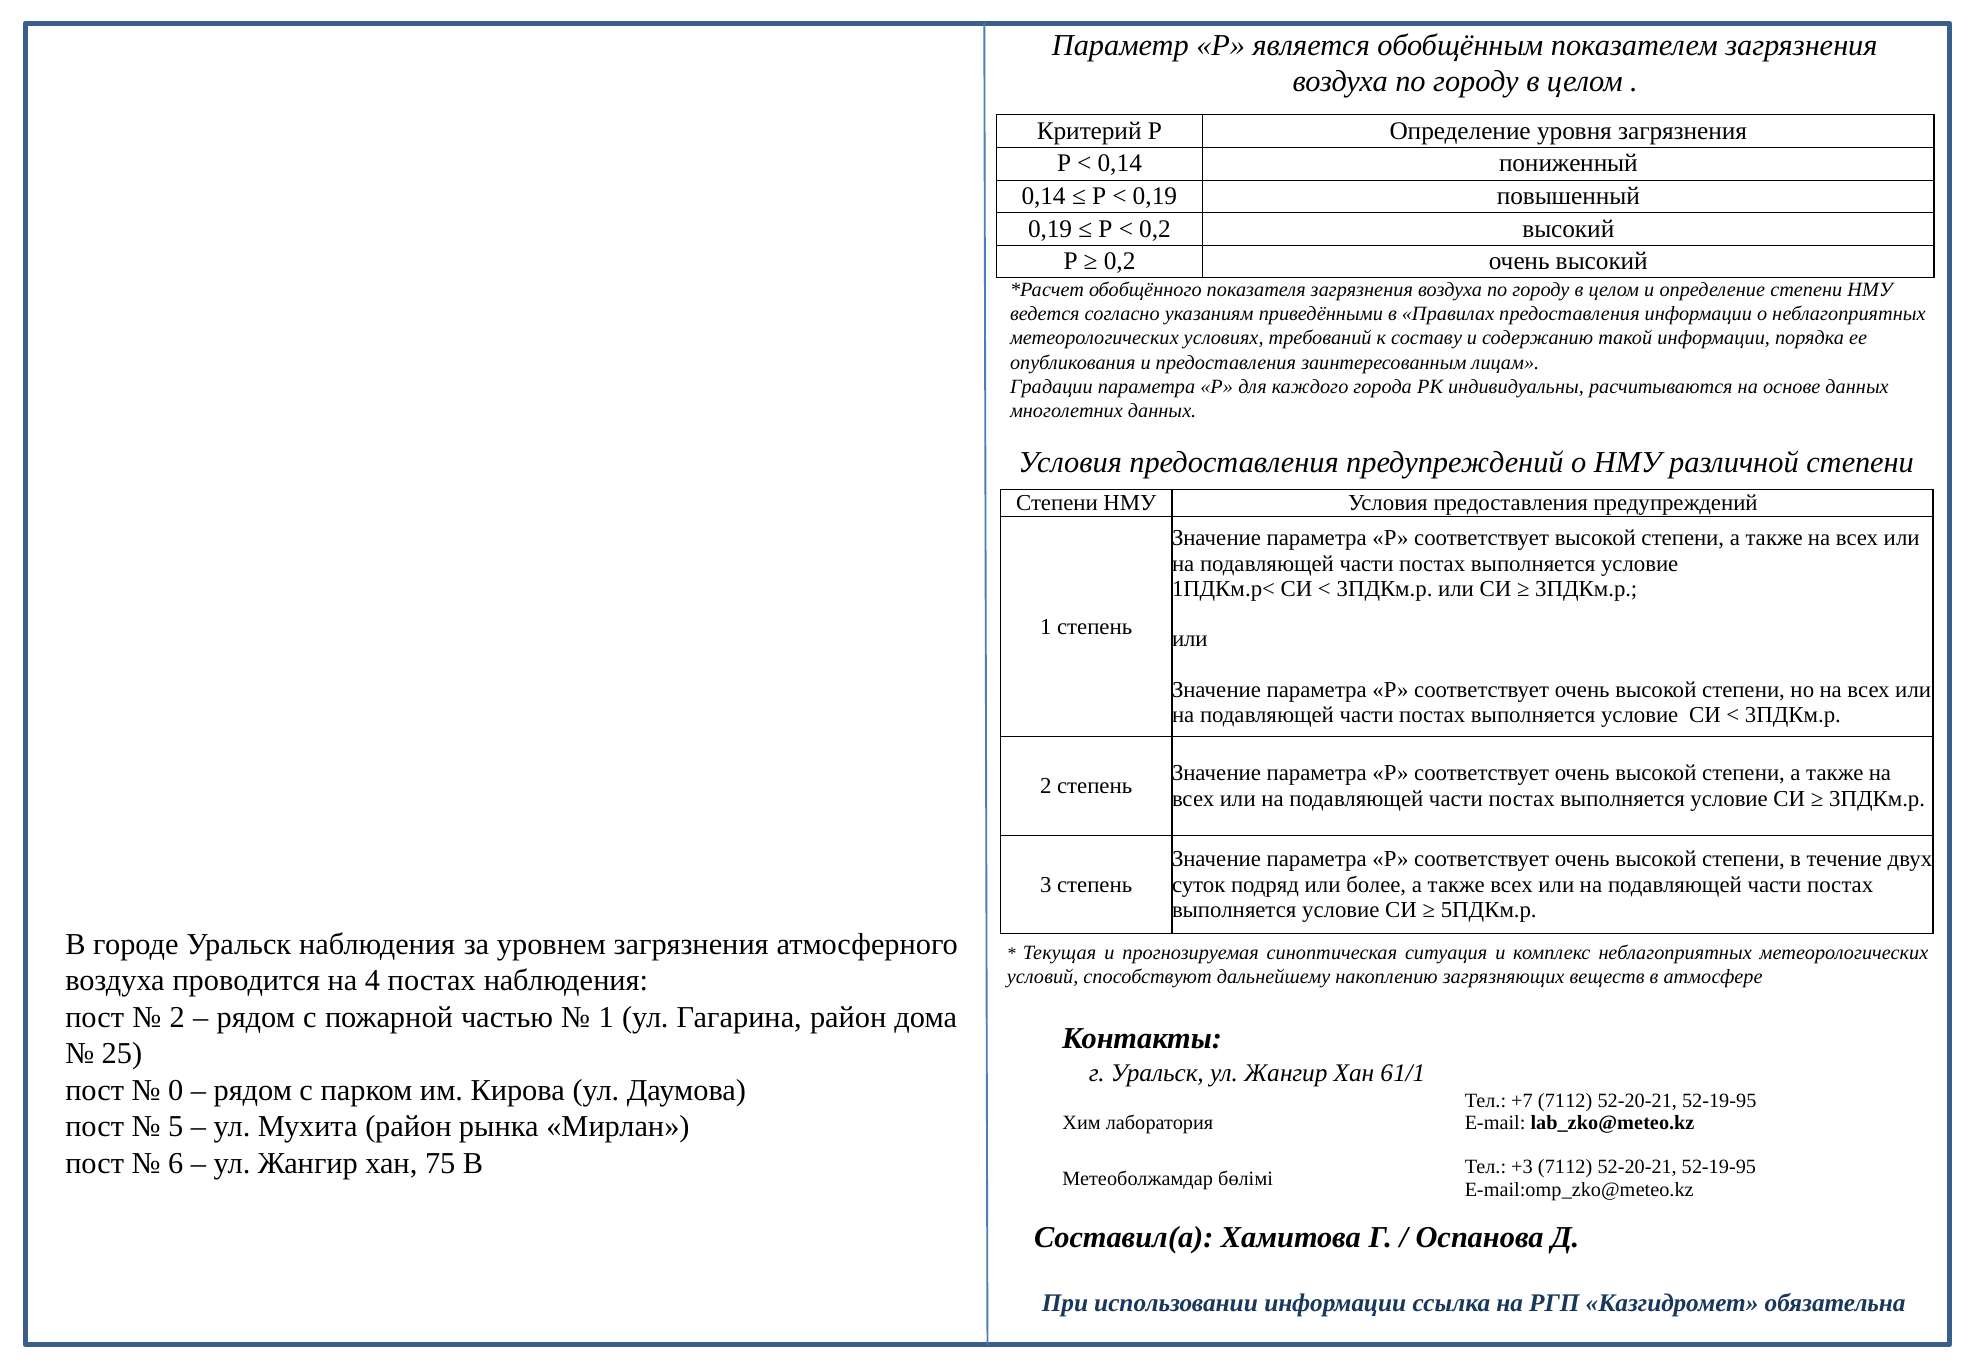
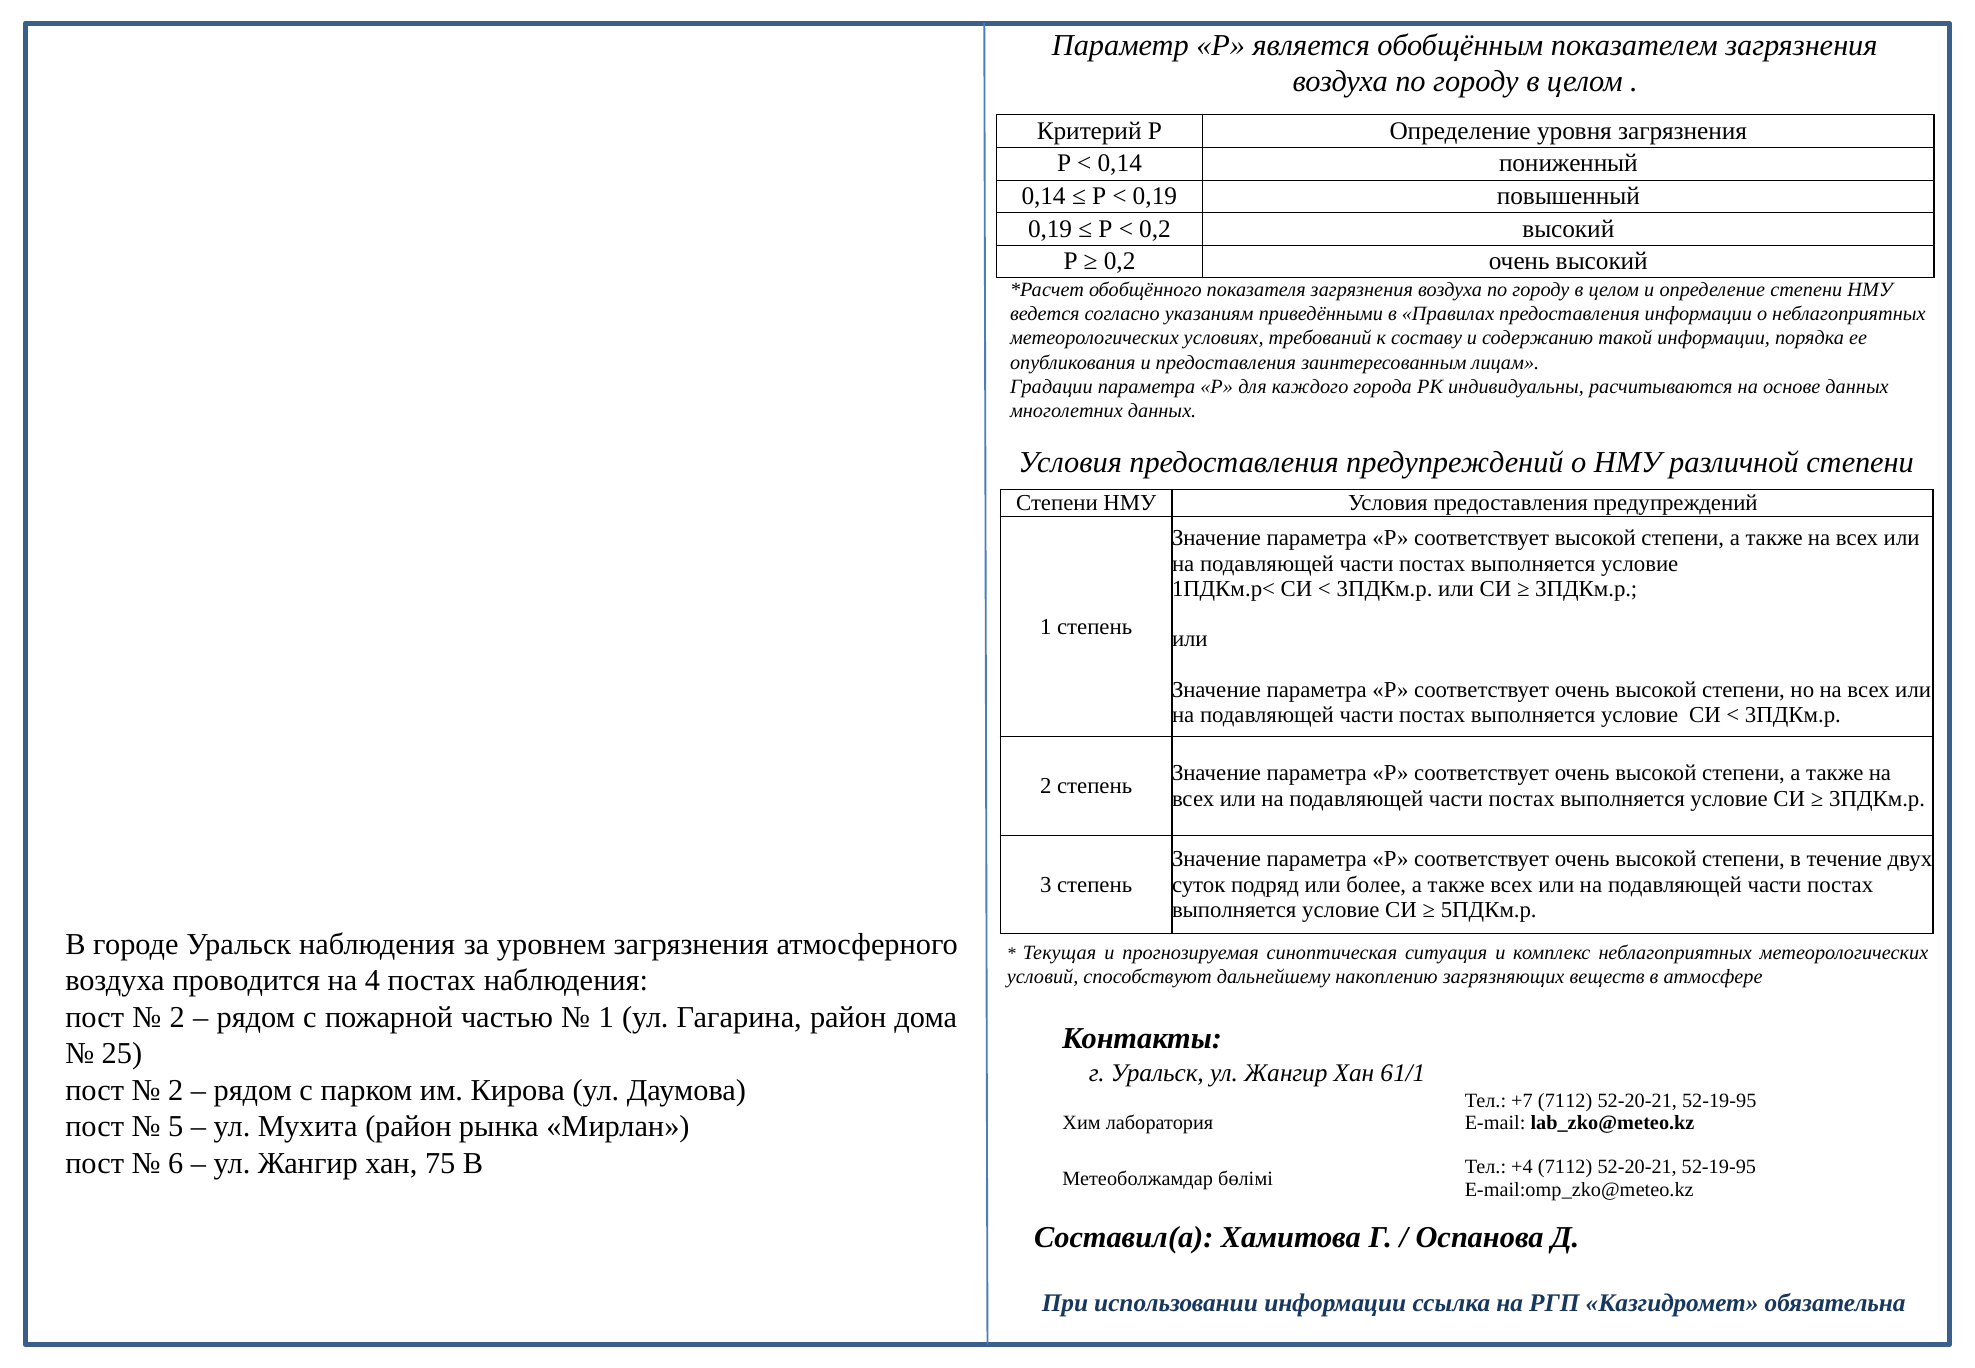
0 at (176, 1090): 0 -> 2
+3: +3 -> +4
